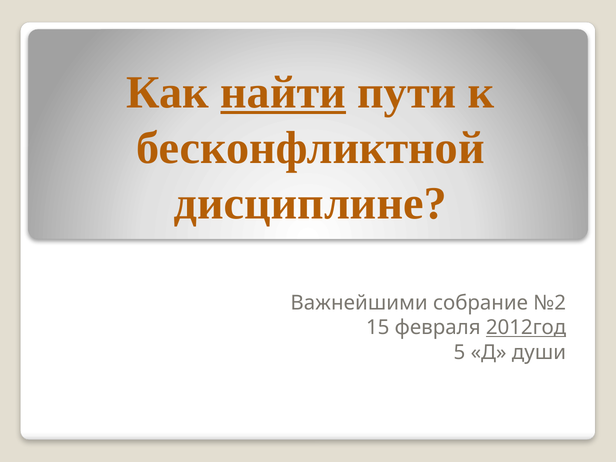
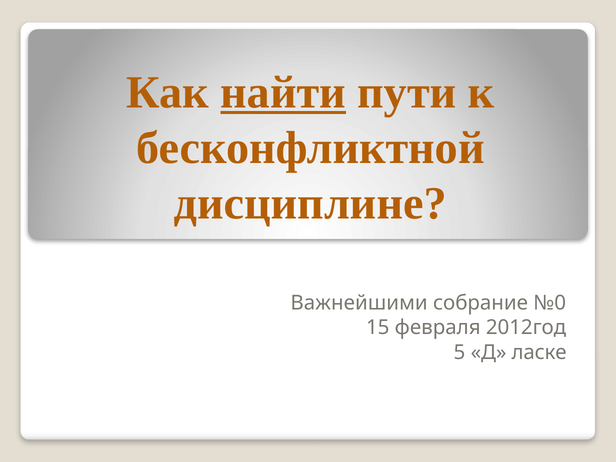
№2: №2 -> №0
2012год underline: present -> none
души: души -> ласке
